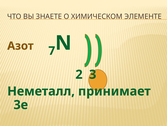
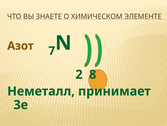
3: 3 -> 8
